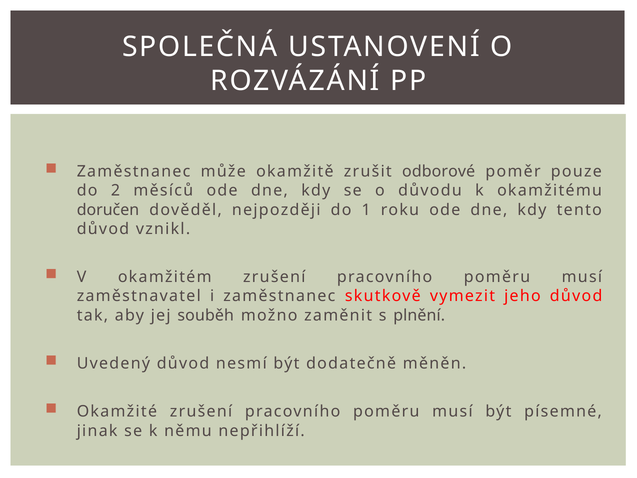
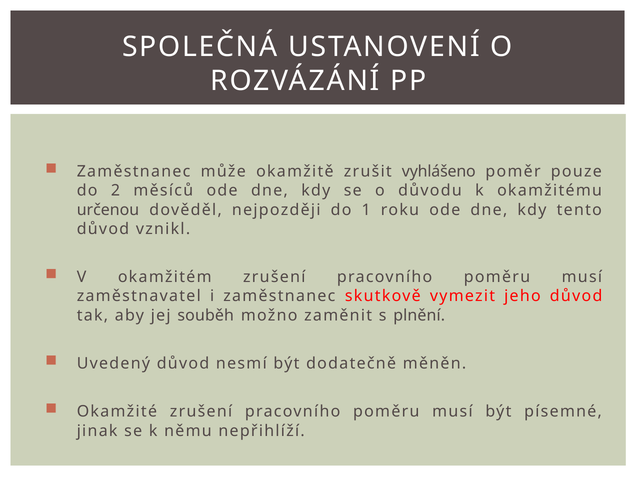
odborové: odborové -> vyhlášeno
doručen: doručen -> určenou
